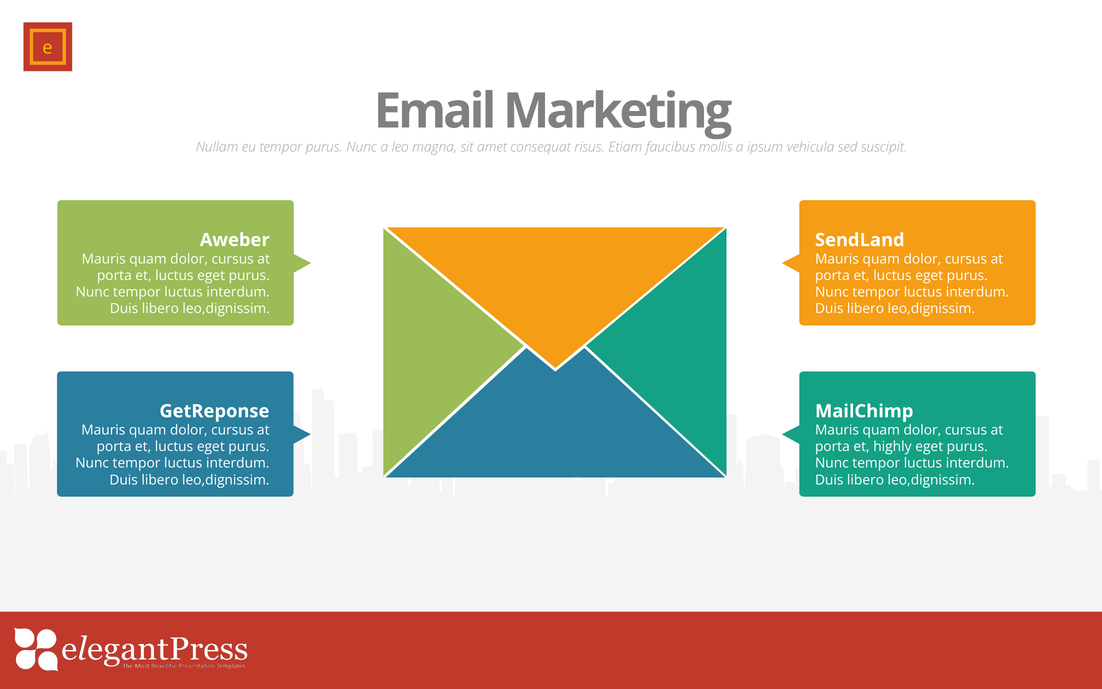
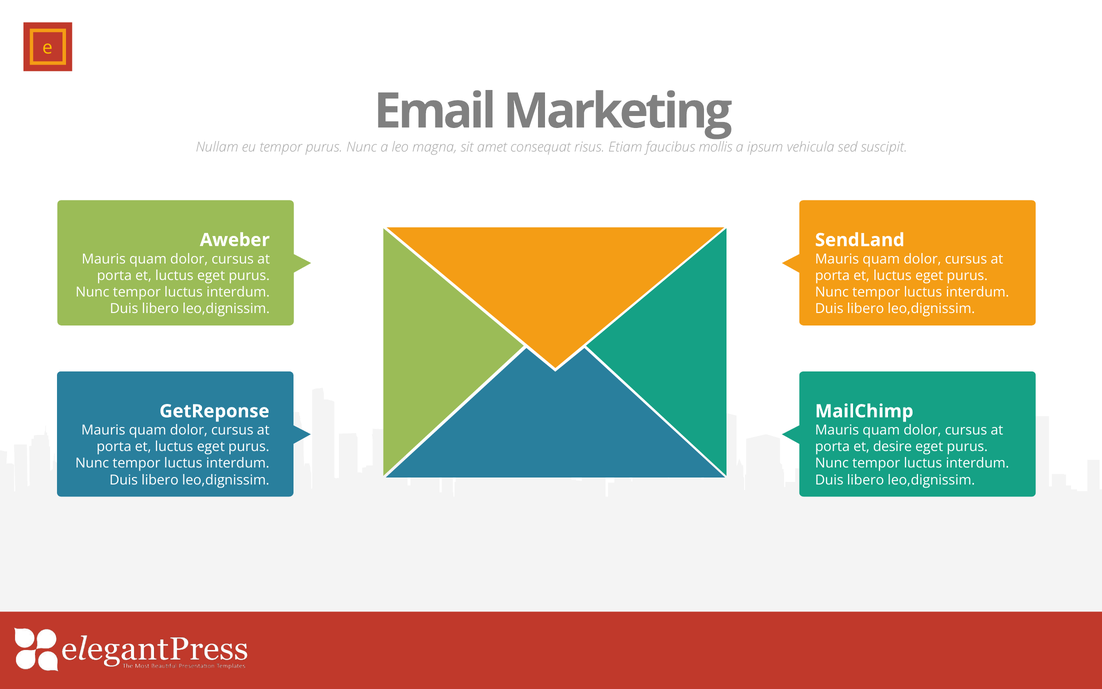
highly: highly -> desire
